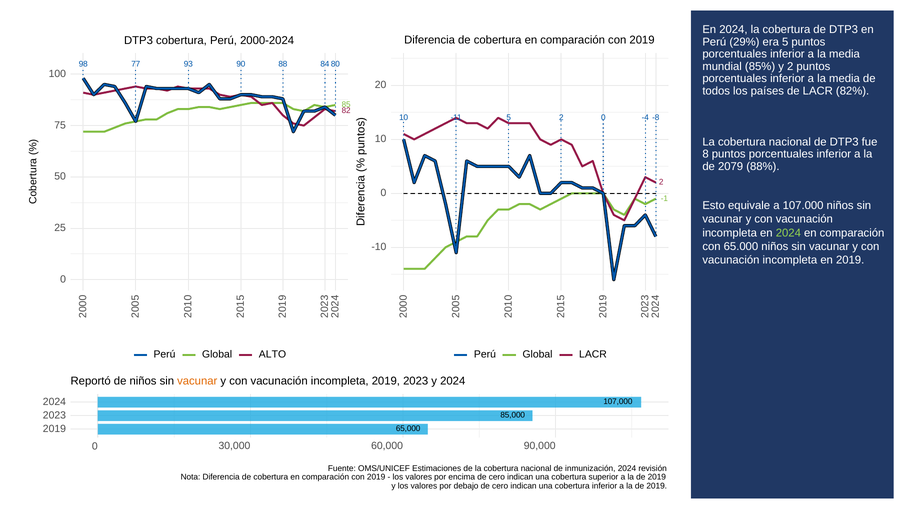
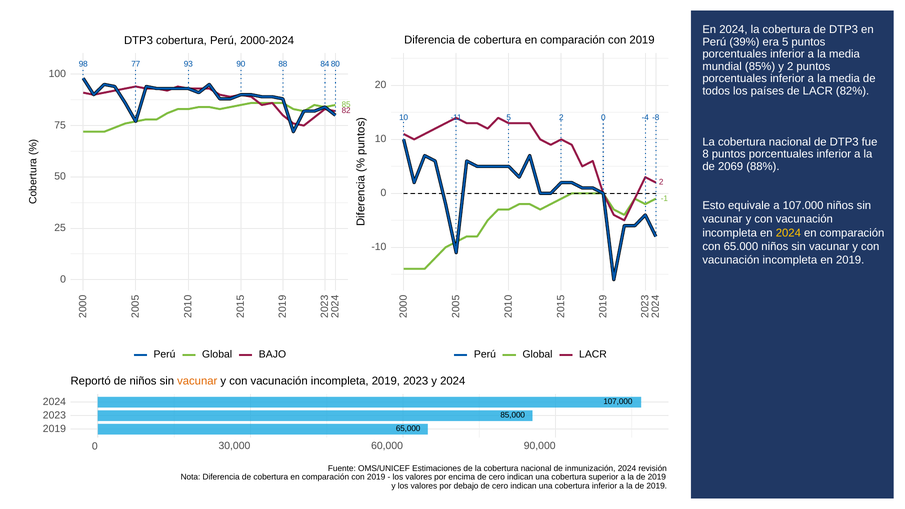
29%: 29% -> 39%
2079: 2079 -> 2069
2024 at (788, 233) colour: light green -> yellow
ALTO: ALTO -> BAJO
